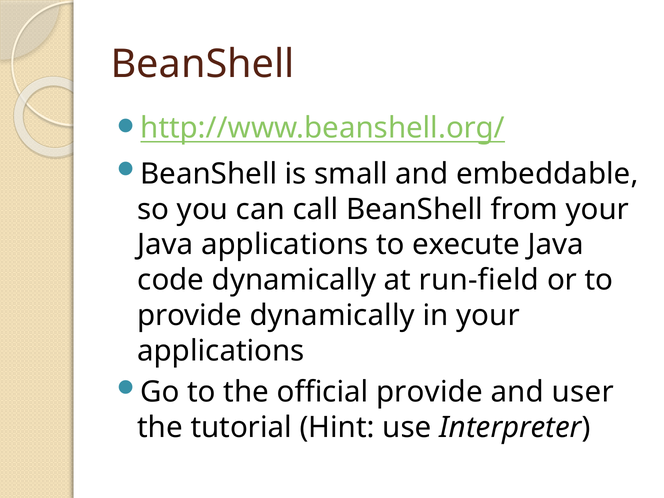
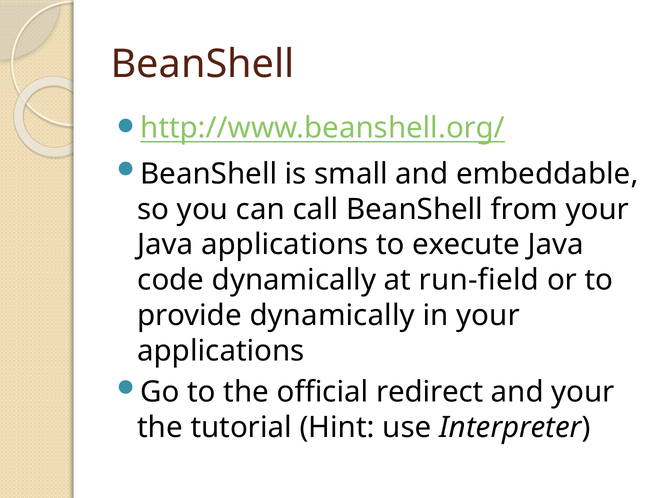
official provide: provide -> redirect
and user: user -> your
